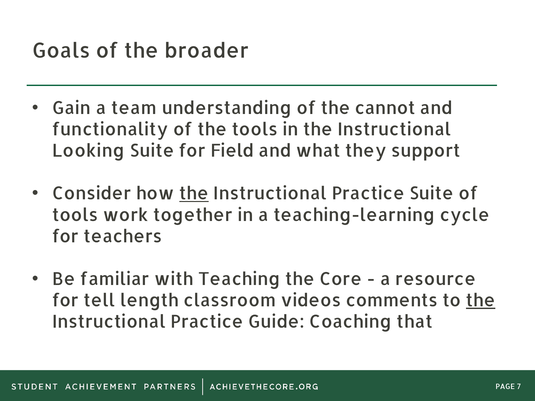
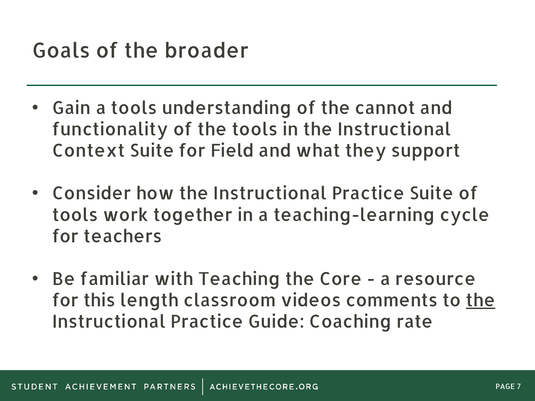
a team: team -> tools
Looking: Looking -> Context
the at (194, 194) underline: present -> none
tell: tell -> this
that: that -> rate
